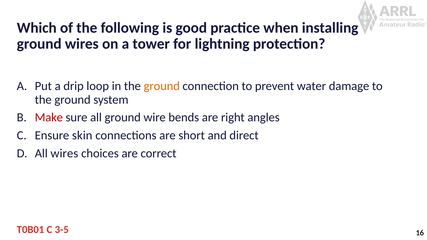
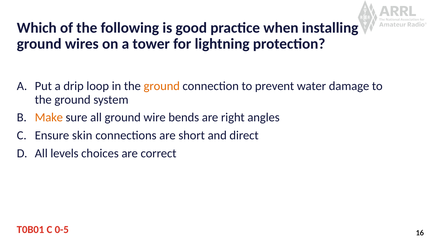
Make colour: red -> orange
All wires: wires -> levels
3-5: 3-5 -> 0-5
